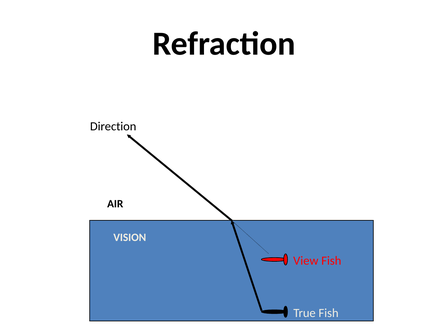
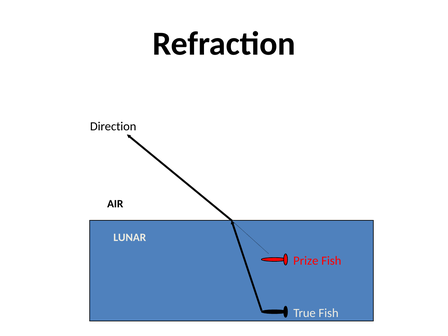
VISION: VISION -> LUNAR
View: View -> Prize
